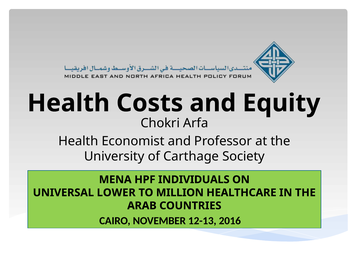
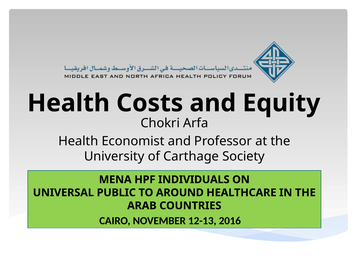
LOWER: LOWER -> PUBLIC
MILLION: MILLION -> AROUND
